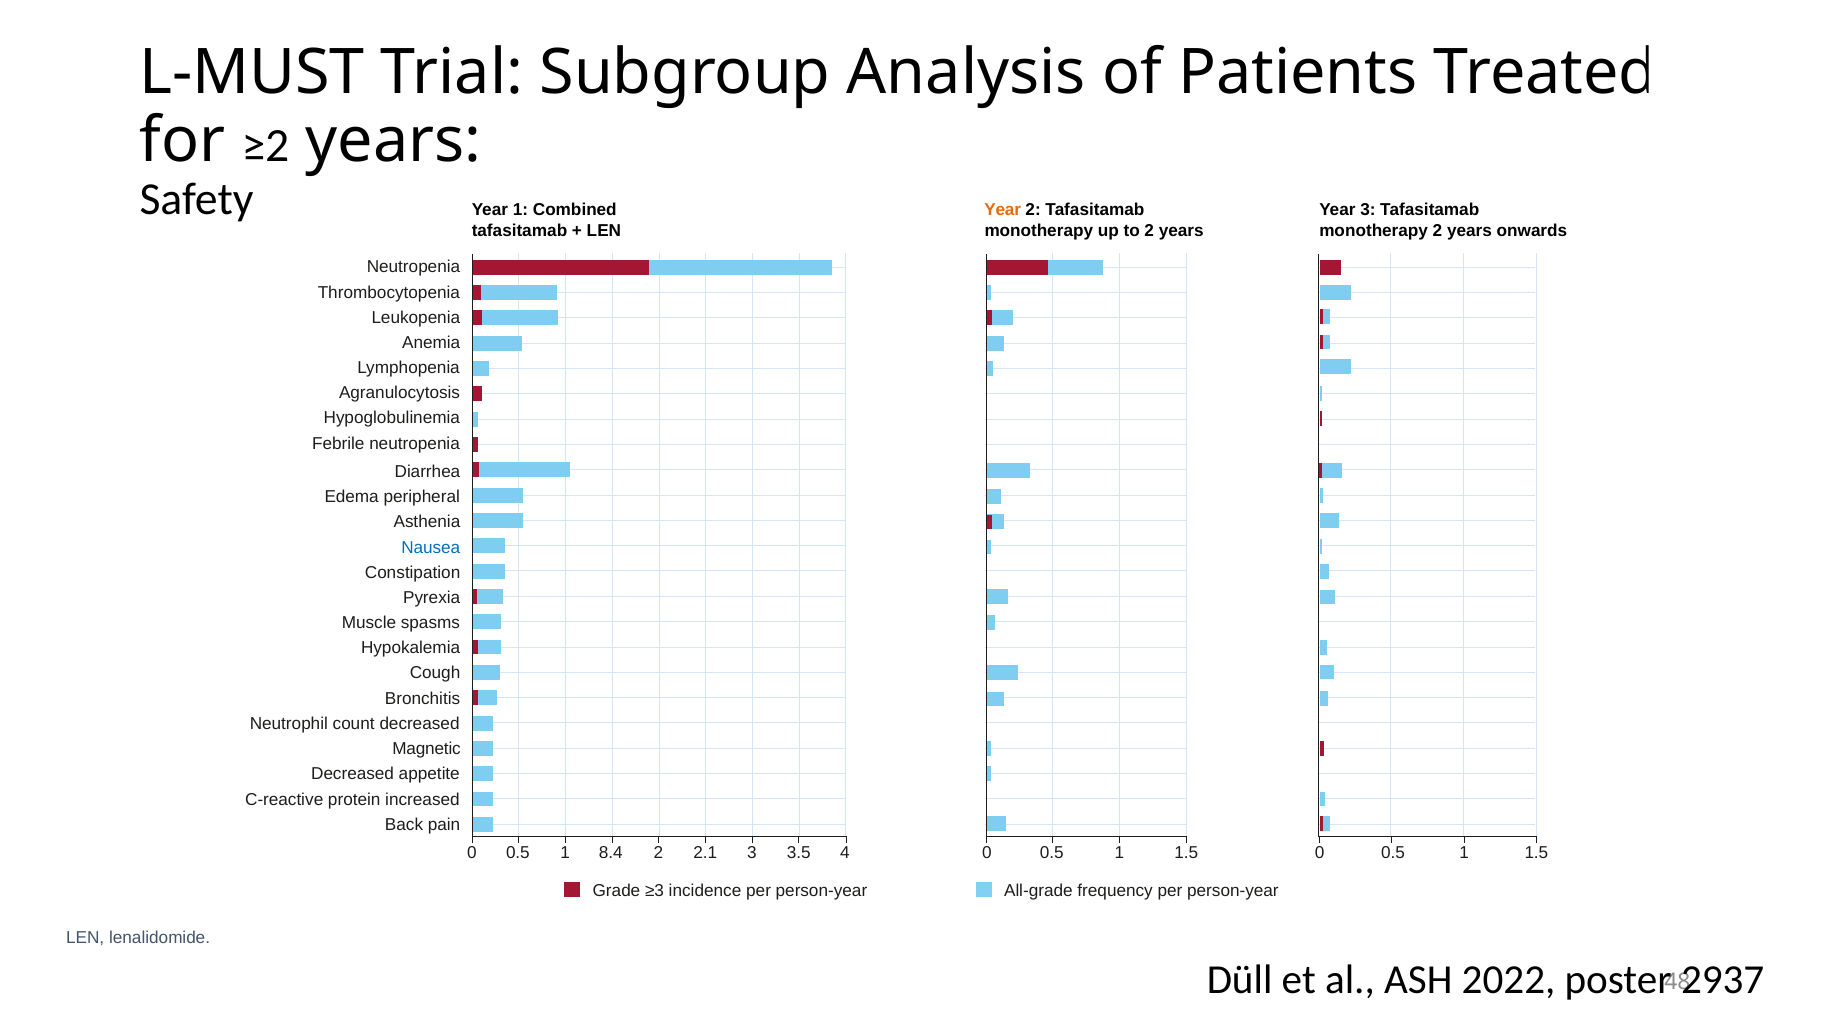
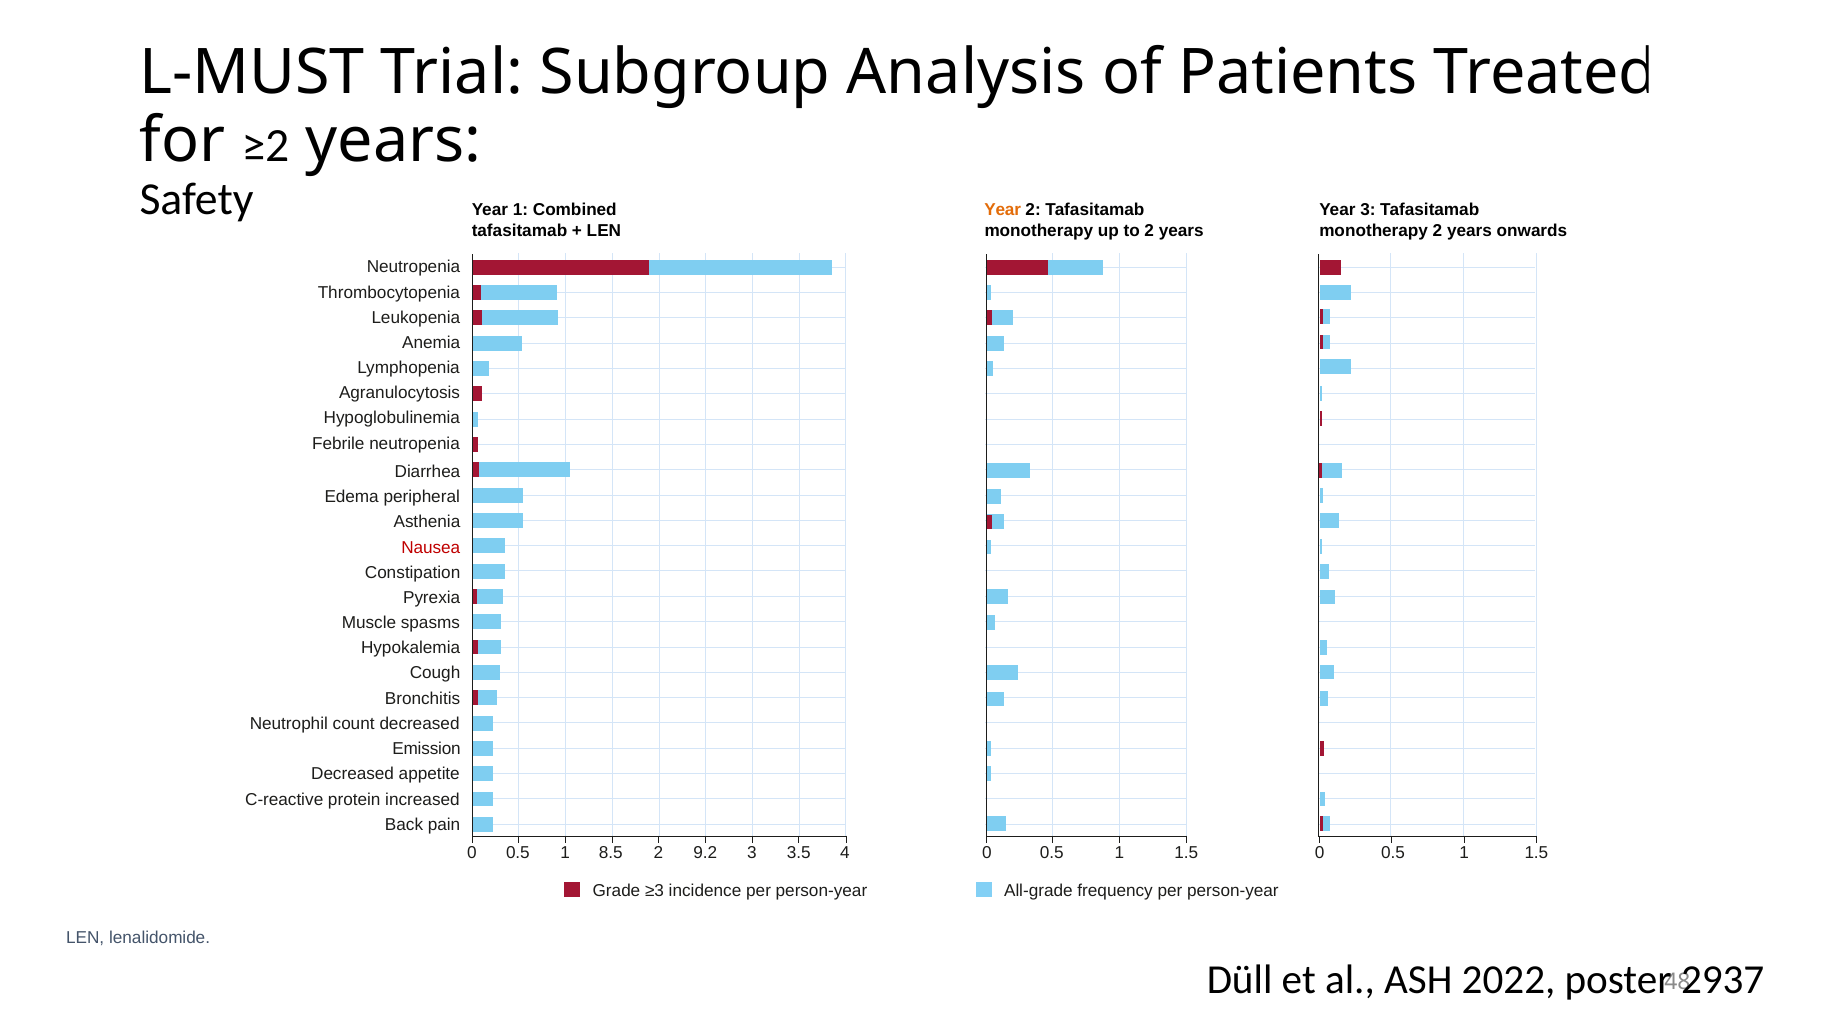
Nausea colour: blue -> red
Magnetic: Magnetic -> Emission
8.4: 8.4 -> 8.5
2.1: 2.1 -> 9.2
